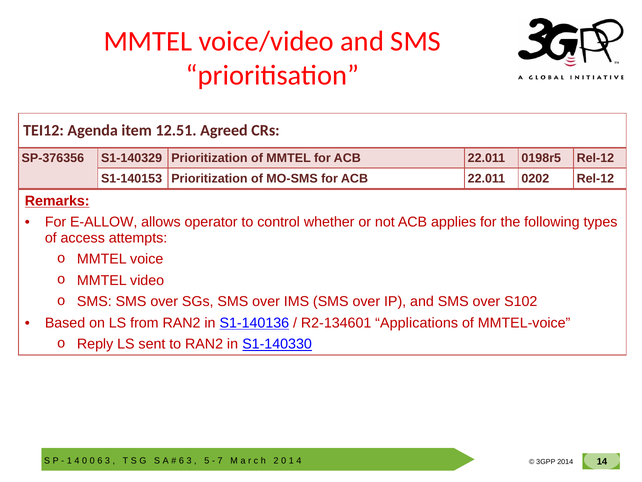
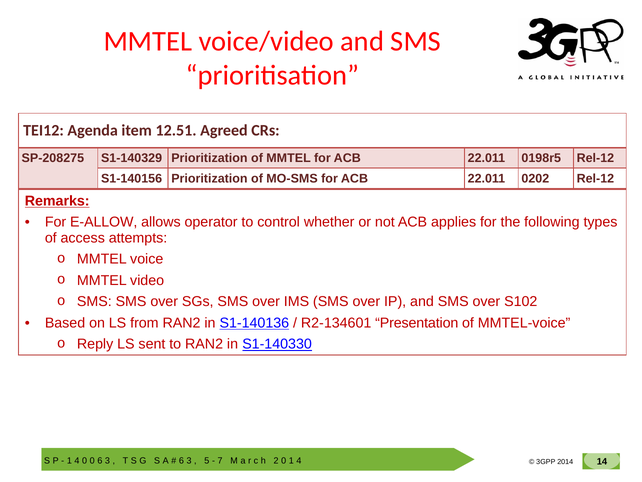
SP-376356: SP-376356 -> SP-208275
S1-140153: S1-140153 -> S1-140156
Applications: Applications -> Presentation
